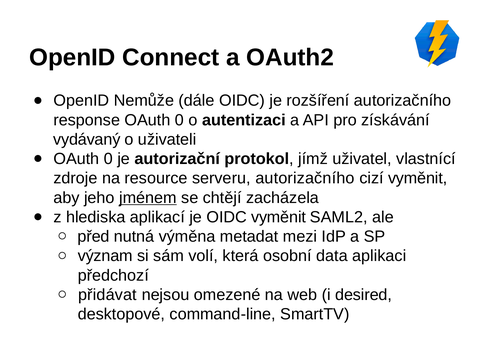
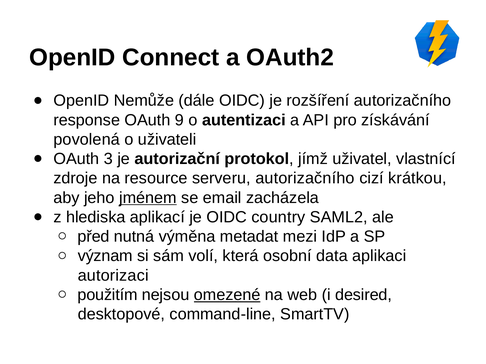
0 at (179, 120): 0 -> 9
vydávaný: vydávaný -> povolená
0 at (108, 159): 0 -> 3
cizí vyměnit: vyměnit -> krátkou
chtějí: chtějí -> email
OIDC vyměnit: vyměnit -> country
předchozí: předchozí -> autorizaci
přidávat: přidávat -> použitím
omezené underline: none -> present
